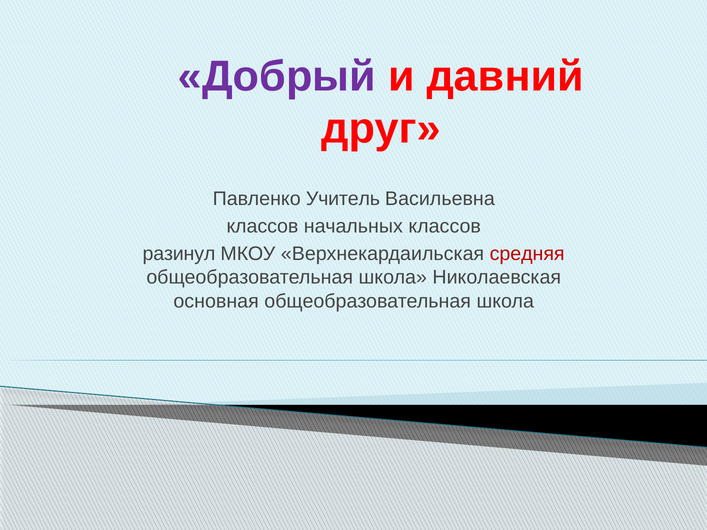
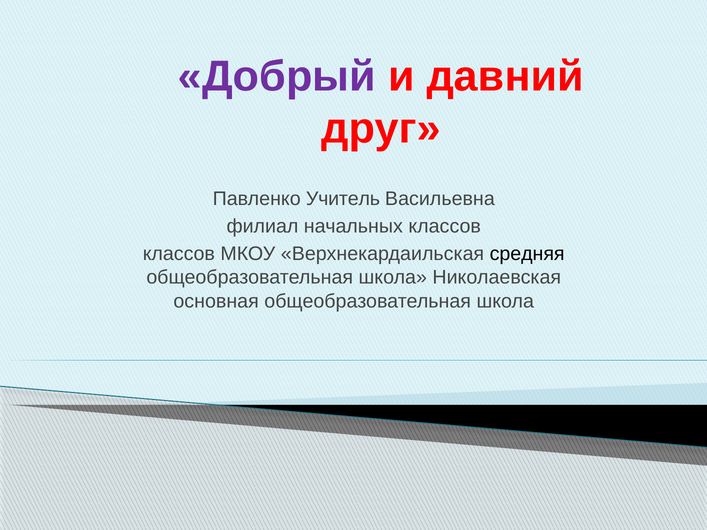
классов at (262, 226): классов -> филиал
разинул at (179, 254): разинул -> классов
средняя colour: red -> black
